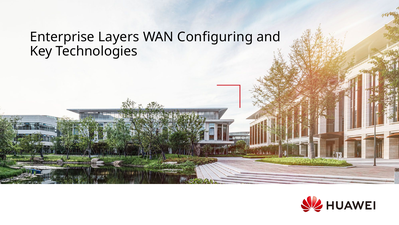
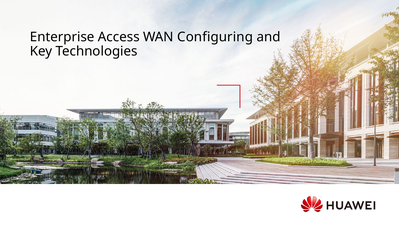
Layers: Layers -> Access
